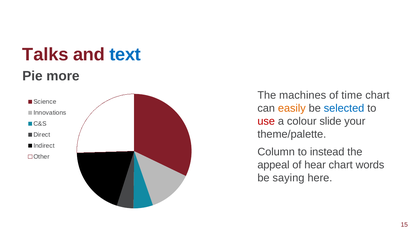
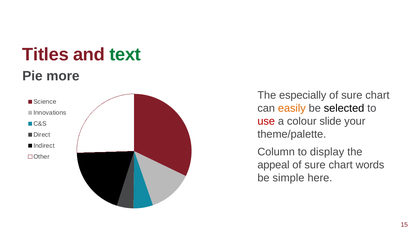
Talks: Talks -> Titles
text colour: blue -> green
machines: machines -> especially
time at (352, 96): time -> sure
selected colour: blue -> black
instead: instead -> display
hear at (315, 165): hear -> sure
saying: saying -> simple
